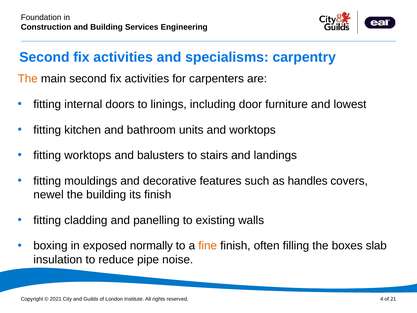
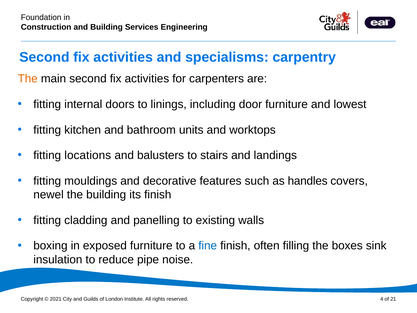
fitting worktops: worktops -> locations
exposed normally: normally -> furniture
fine colour: orange -> blue
slab: slab -> sink
